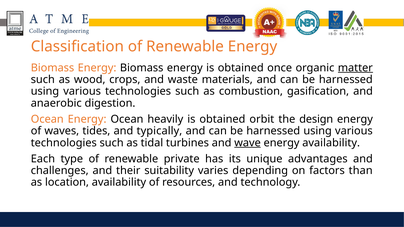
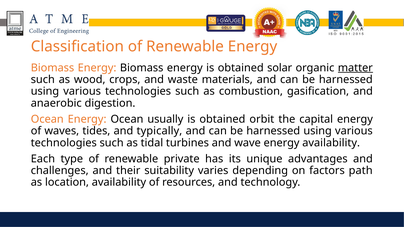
once: once -> solar
heavily: heavily -> usually
design: design -> capital
wave underline: present -> none
than: than -> path
